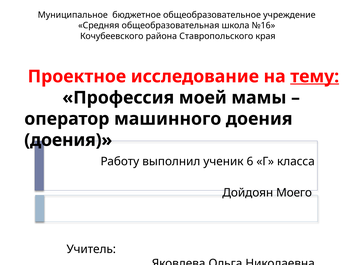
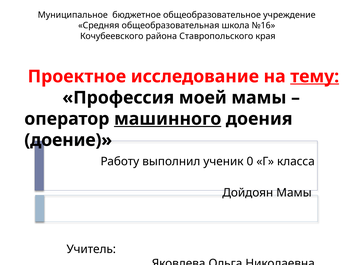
машинного underline: none -> present
доения at (68, 140): доения -> доение
6: 6 -> 0
Дойдоян Моего: Моего -> Мамы
